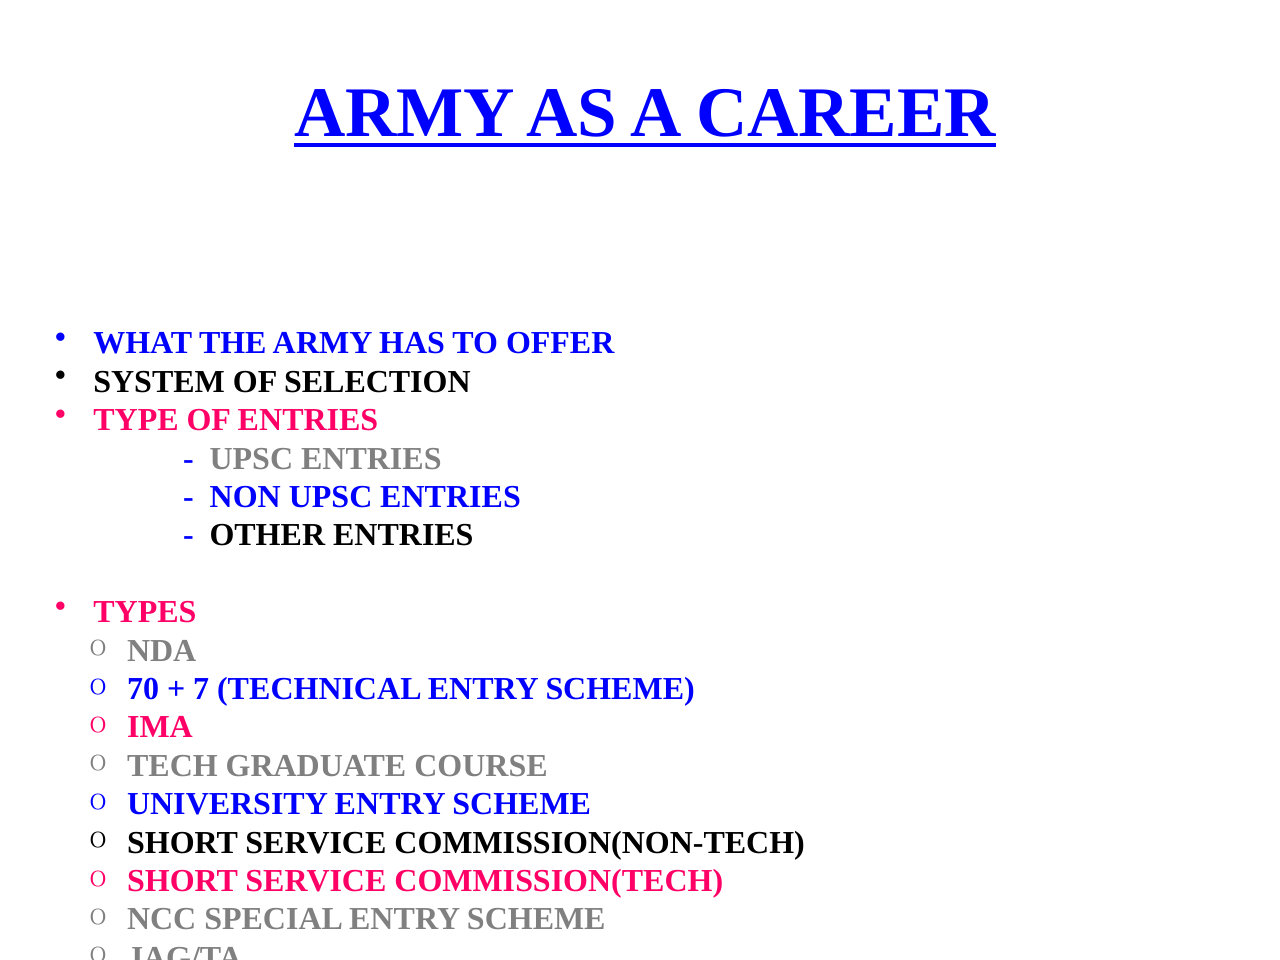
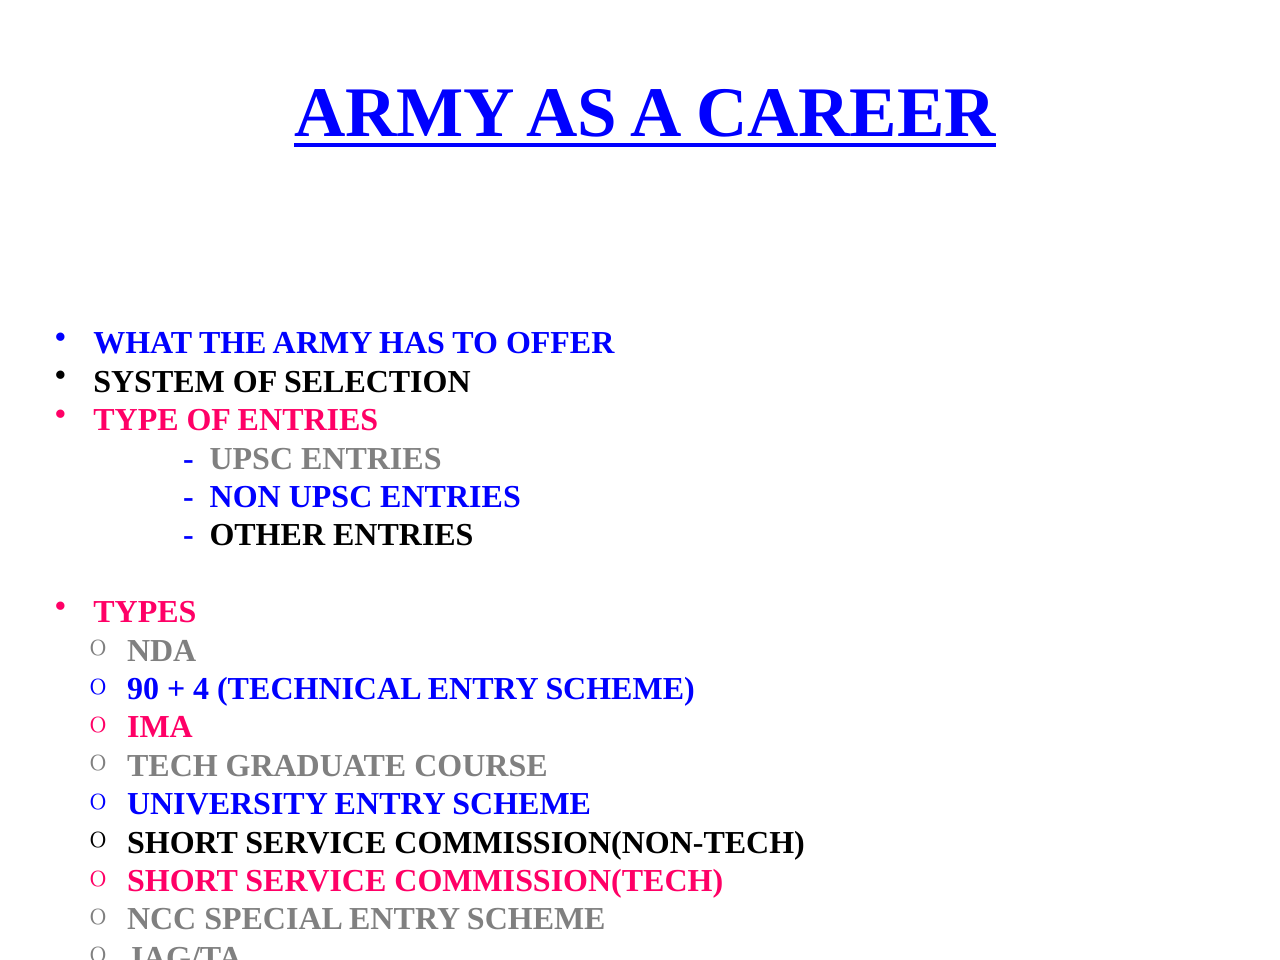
70: 70 -> 90
7: 7 -> 4
